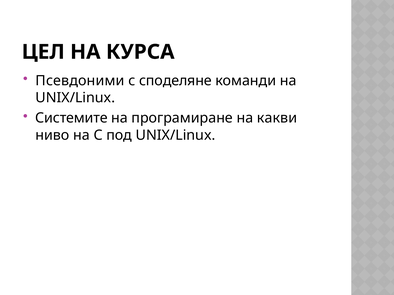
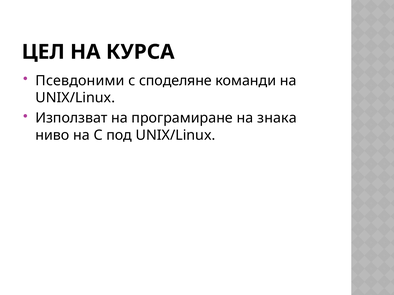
Системите: Системите -> Използват
какви: какви -> знака
